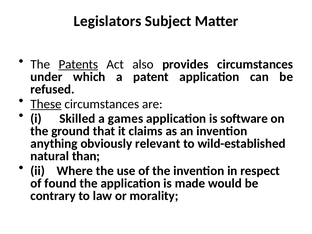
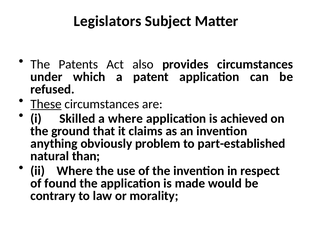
Patents underline: present -> none
a games: games -> where
software: software -> achieved
relevant: relevant -> problem
wild-established: wild-established -> part-established
